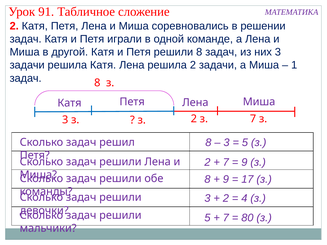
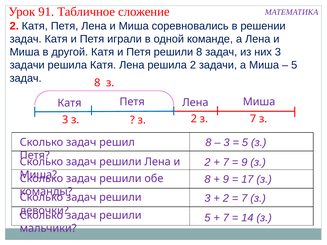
1 at (294, 65): 1 -> 5
4 at (244, 198): 4 -> 7
80: 80 -> 14
